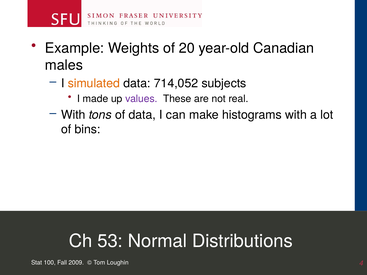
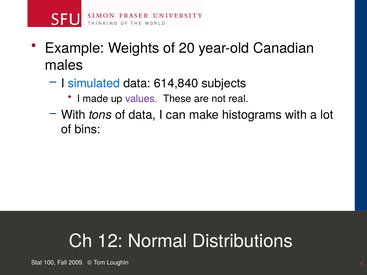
simulated colour: orange -> blue
714,052: 714,052 -> 614,840
53: 53 -> 12
